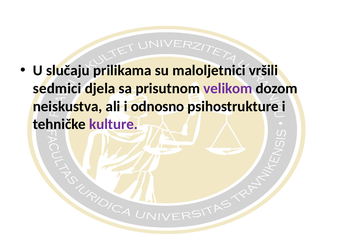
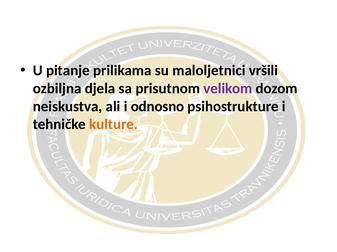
slučaju: slučaju -> pitanje
sedmici: sedmici -> ozbiljna
kulture colour: purple -> orange
